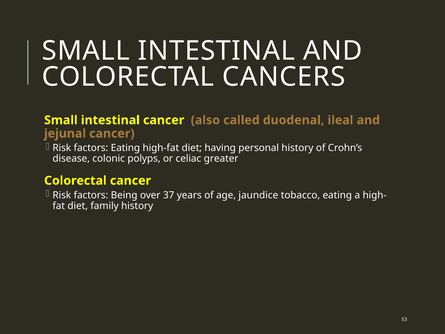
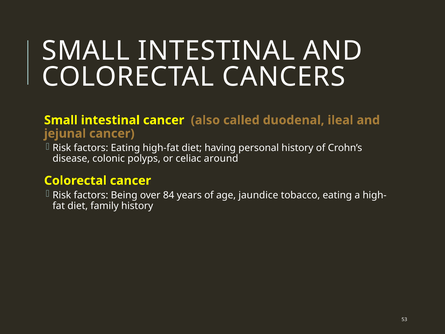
greater: greater -> around
37: 37 -> 84
